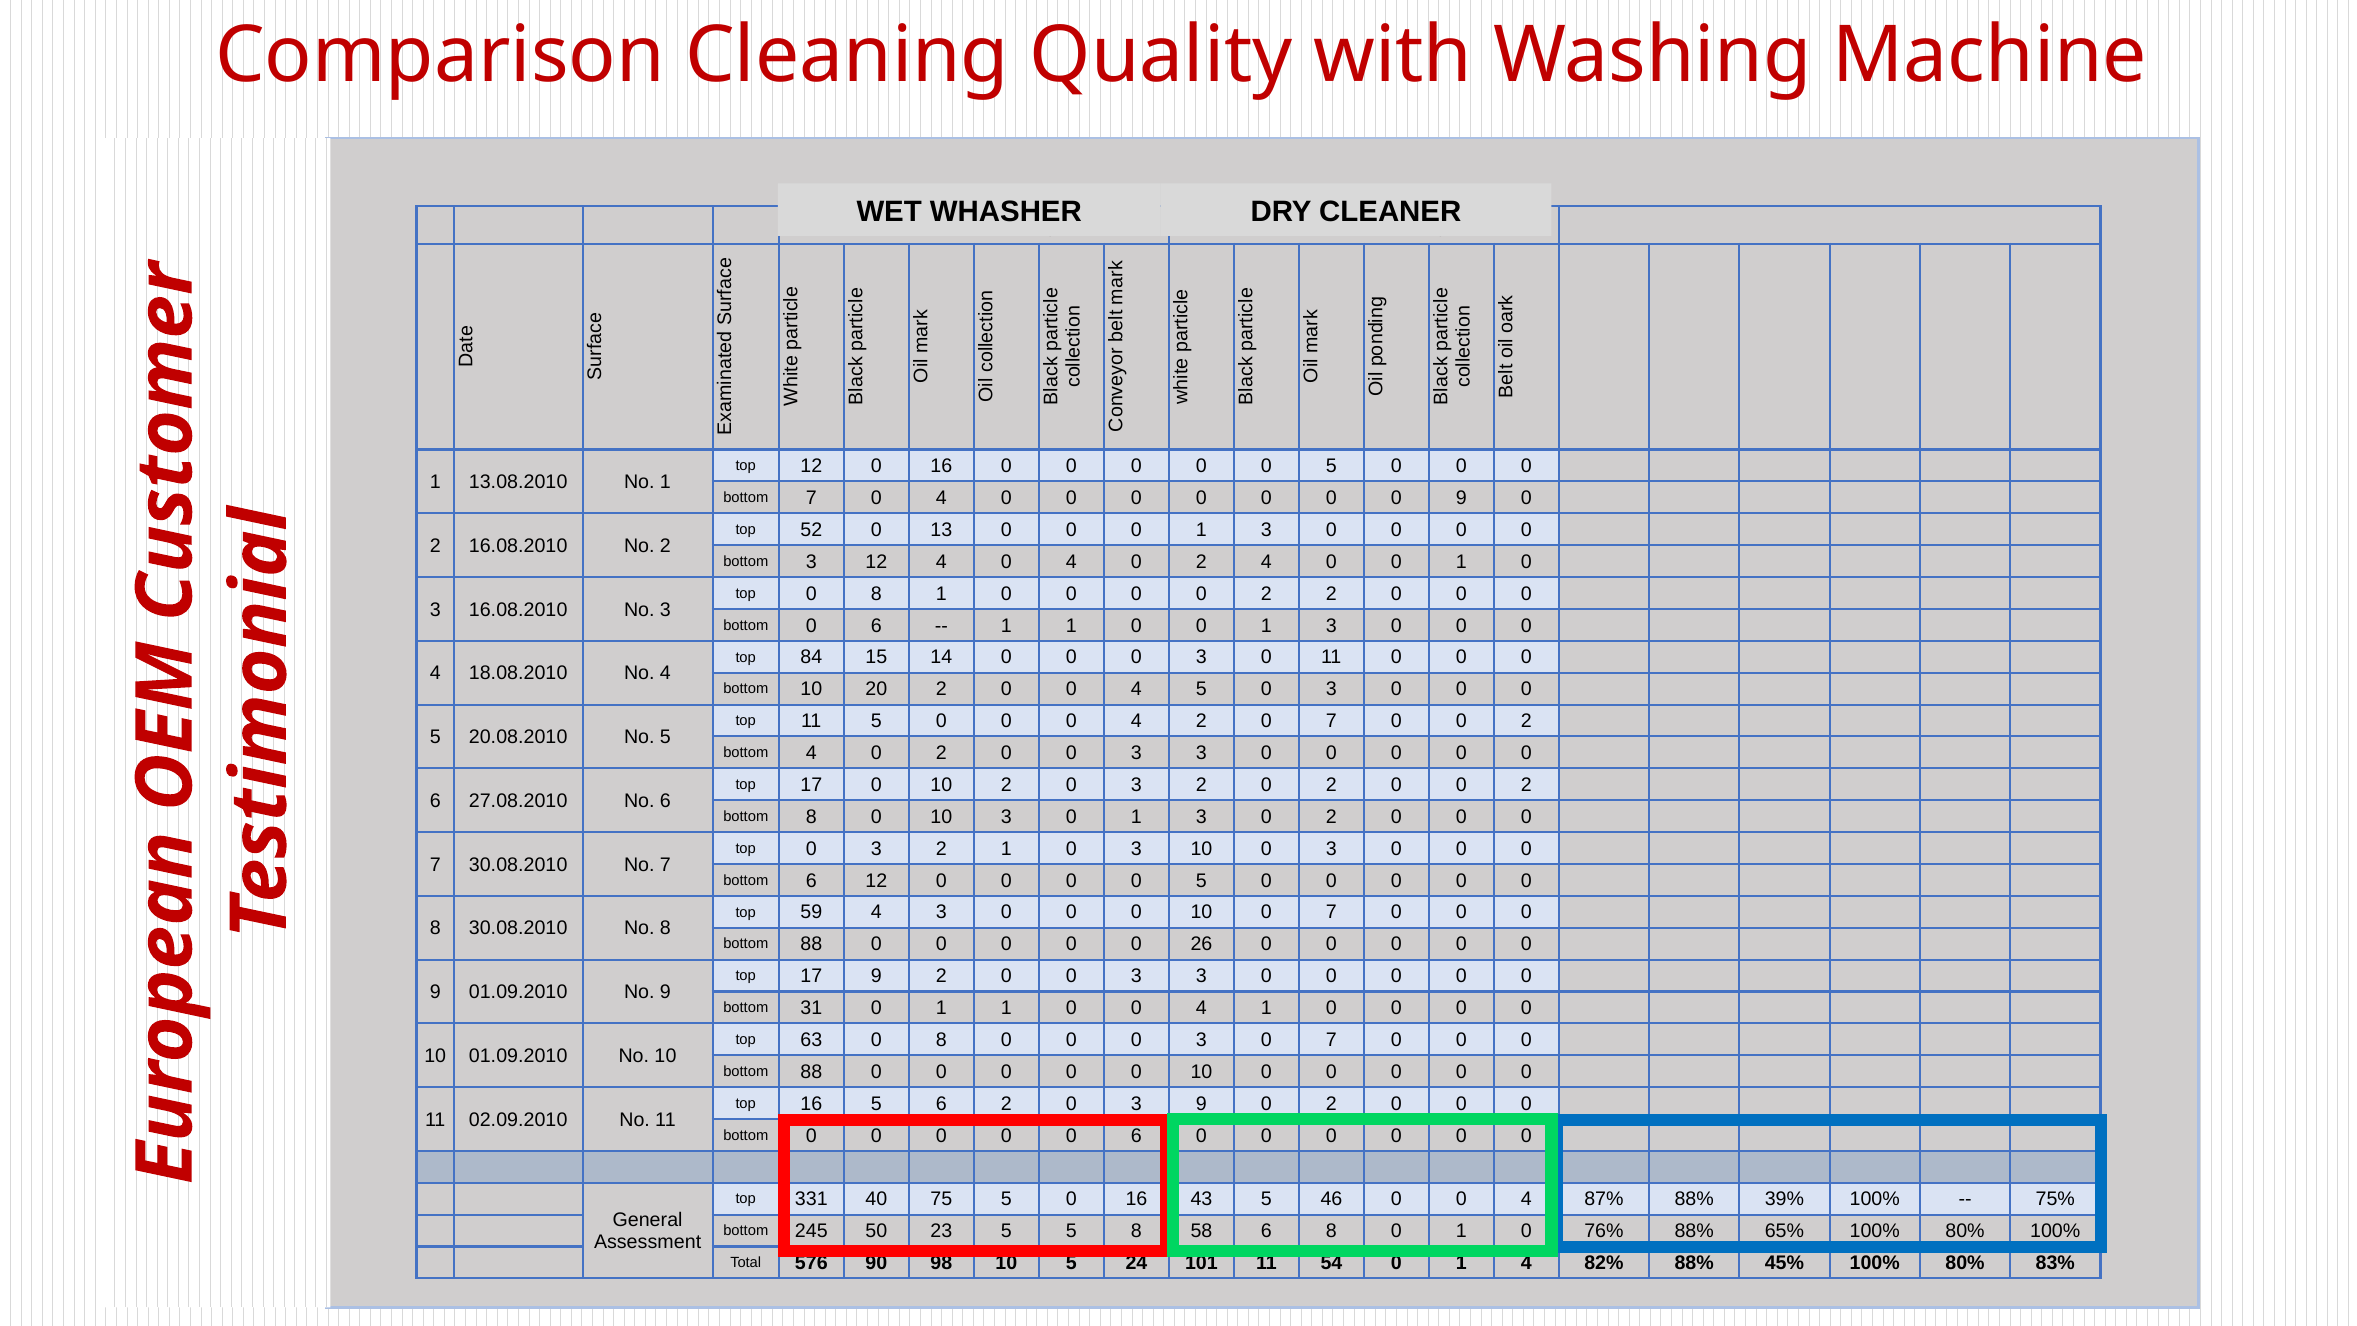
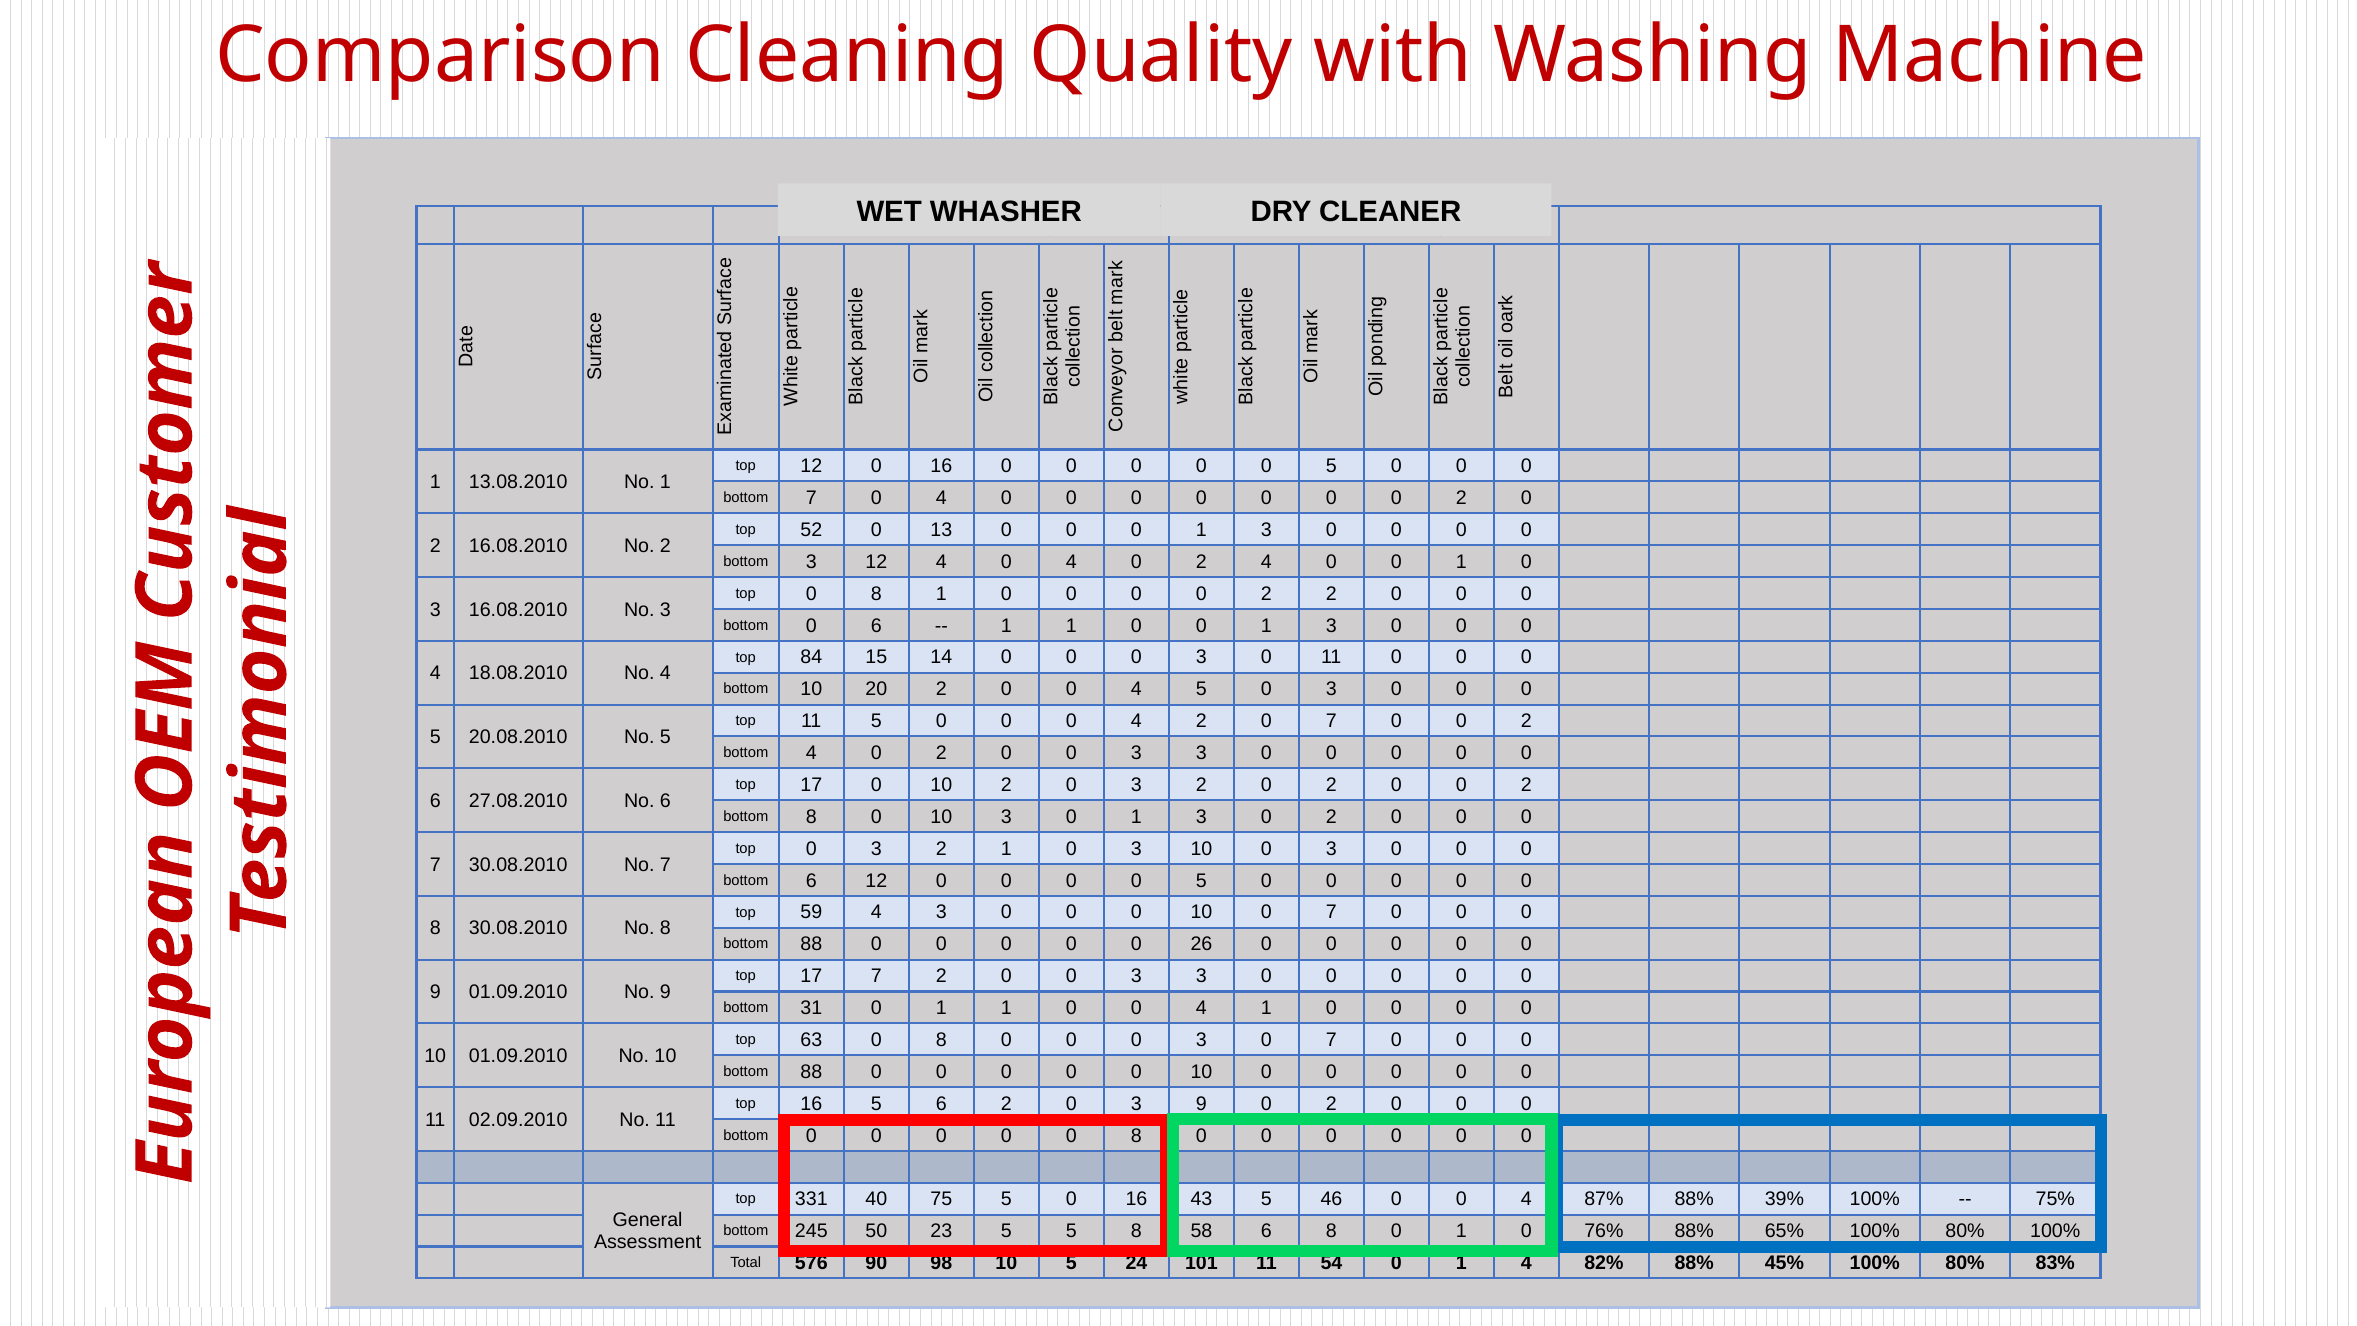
9 at (1461, 498): 9 -> 2
17 9: 9 -> 7
6 at (1136, 1135): 6 -> 8
